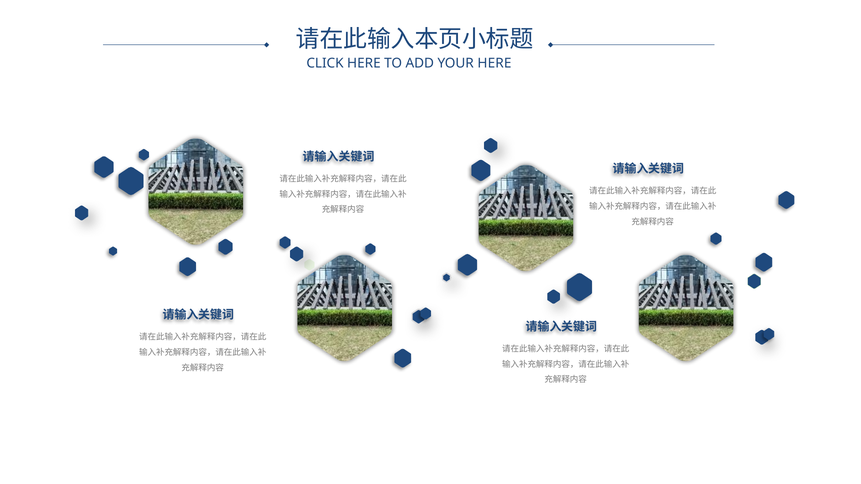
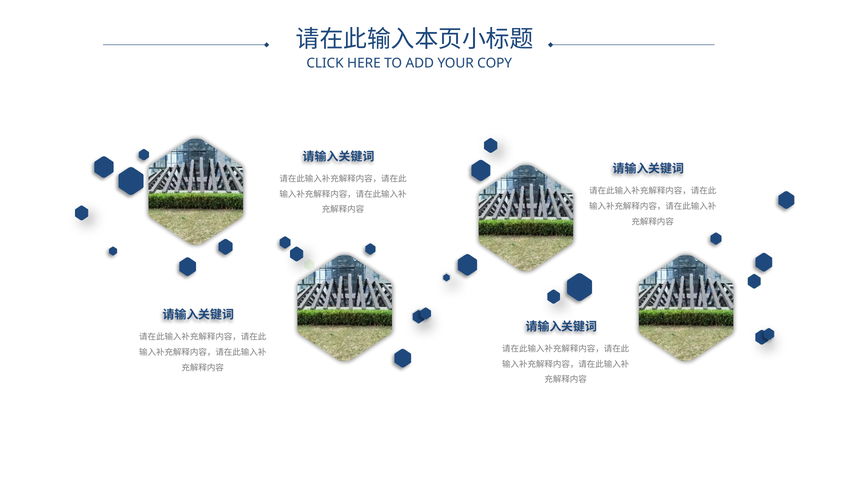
YOUR HERE: HERE -> COPY
